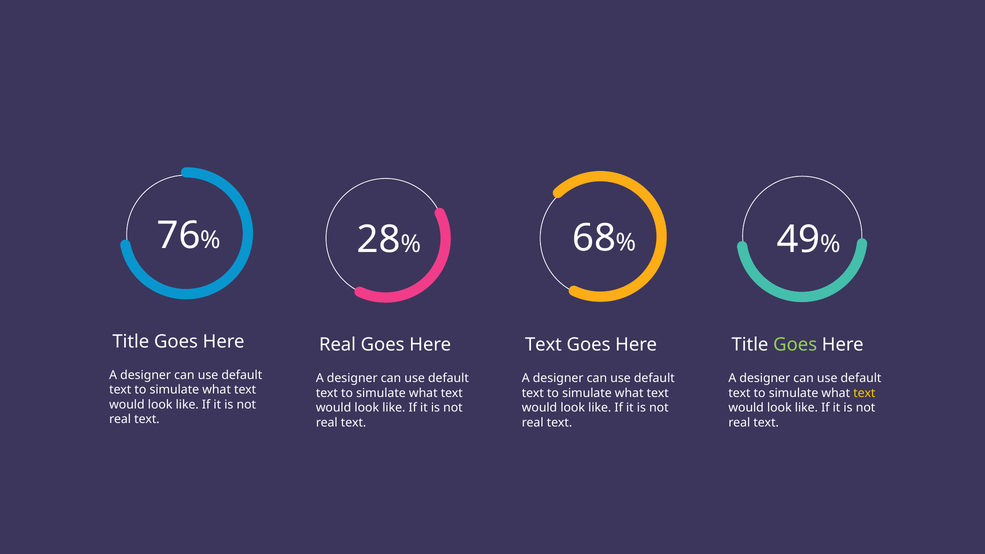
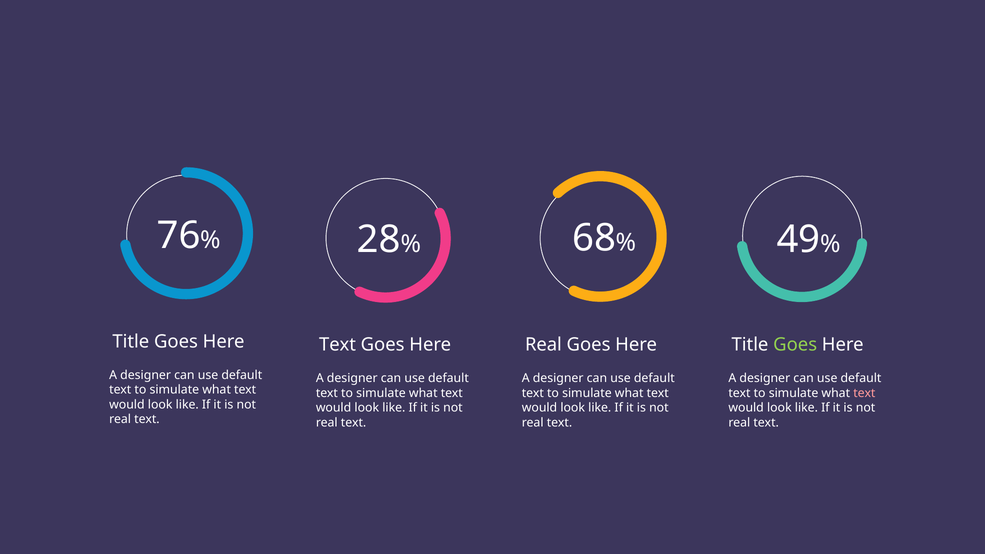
Real at (338, 345): Real -> Text
Text at (543, 345): Text -> Real
text at (864, 393) colour: yellow -> pink
